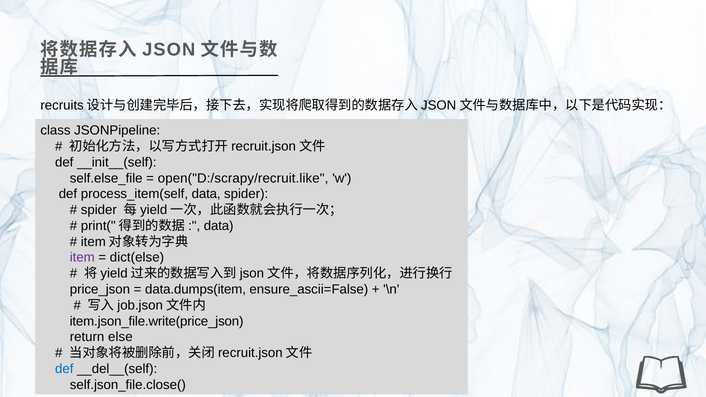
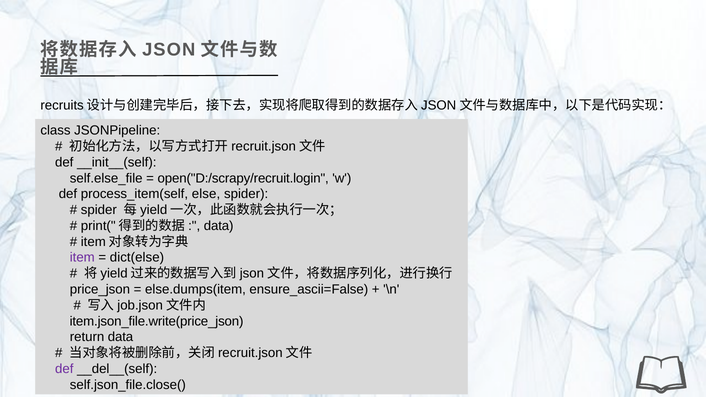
open("D:/scrapy/recruit.like: open("D:/scrapy/recruit.like -> open("D:/scrapy/recruit.login
process_item(self data: data -> else
data.dumps(item: data.dumps(item -> else.dumps(item
return else: else -> data
def at (64, 369) colour: blue -> purple
